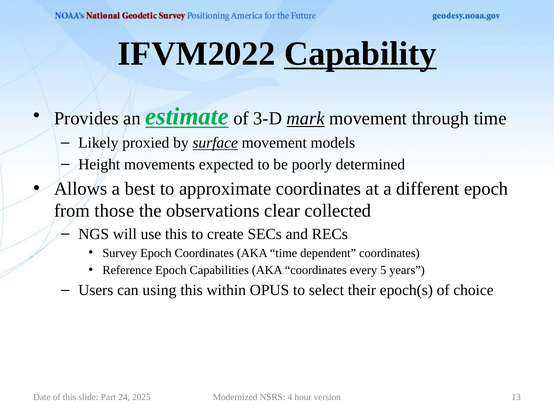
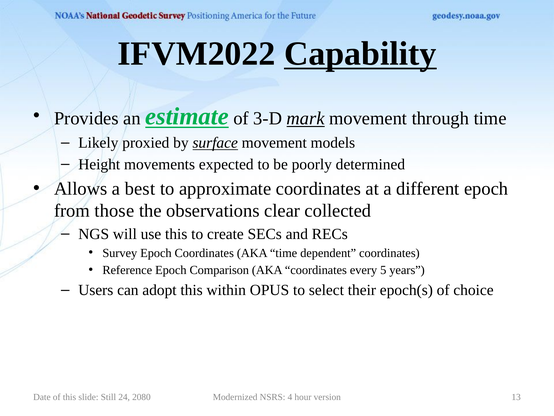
Capabilities: Capabilities -> Comparison
using: using -> adopt
Part: Part -> Still
2025: 2025 -> 2080
